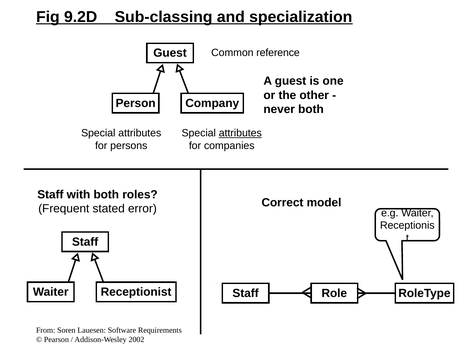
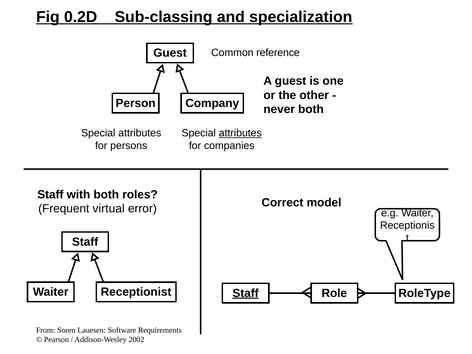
9.2D: 9.2D -> 0.2D
stated: stated -> virtual
Staff at (246, 293) underline: none -> present
